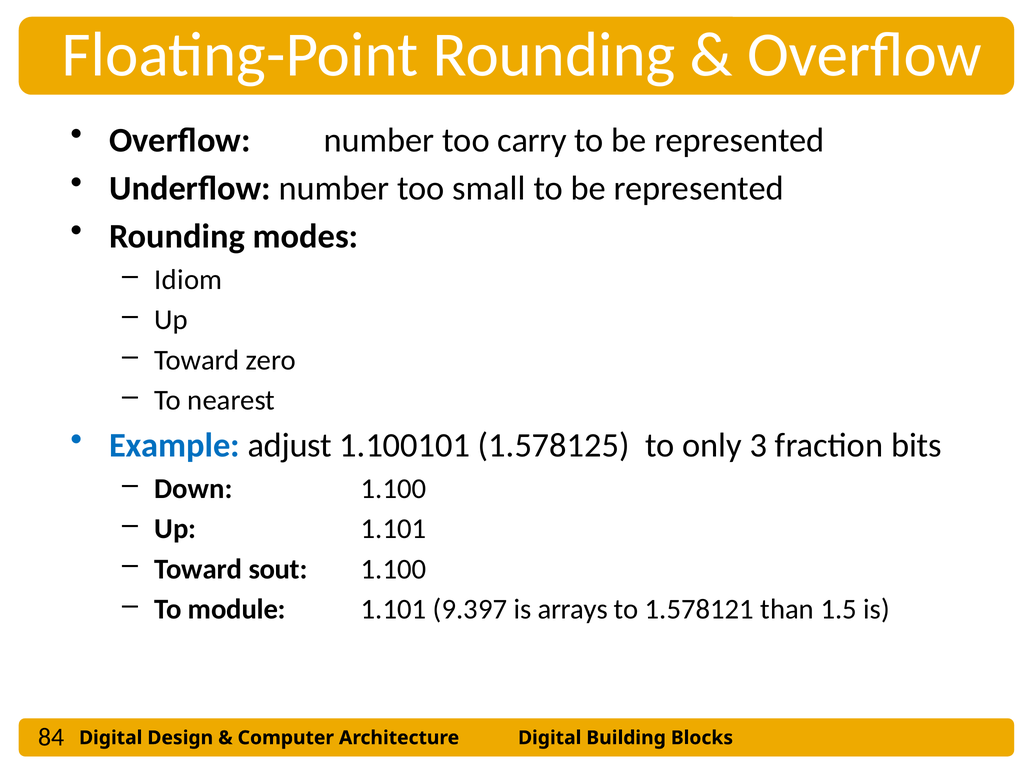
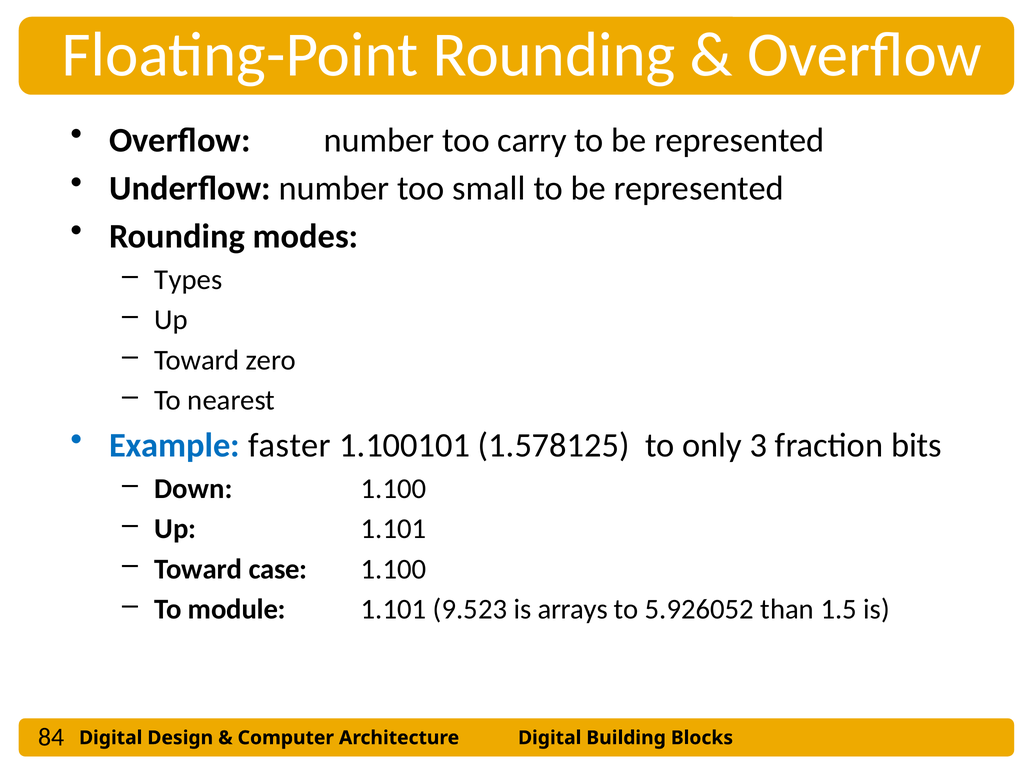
Idiom: Idiom -> Types
adjust: adjust -> faster
sout: sout -> case
9.397: 9.397 -> 9.523
1.578121: 1.578121 -> 5.926052
